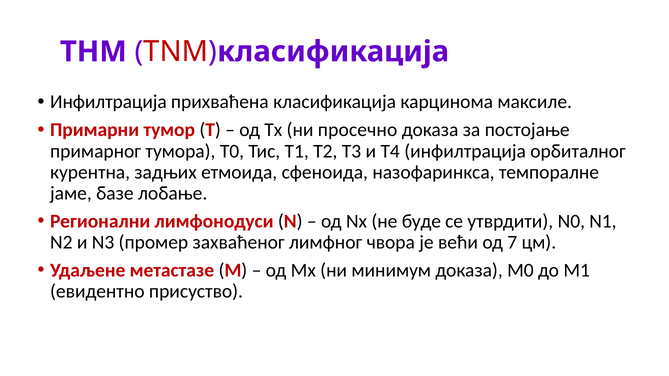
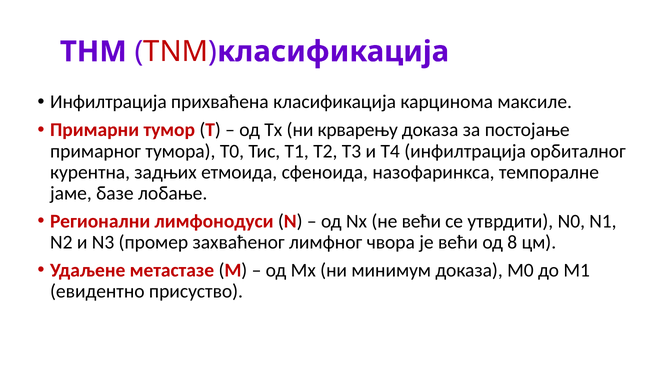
просечно: просечно -> крварењу
не буде: буде -> већи
7: 7 -> 8
